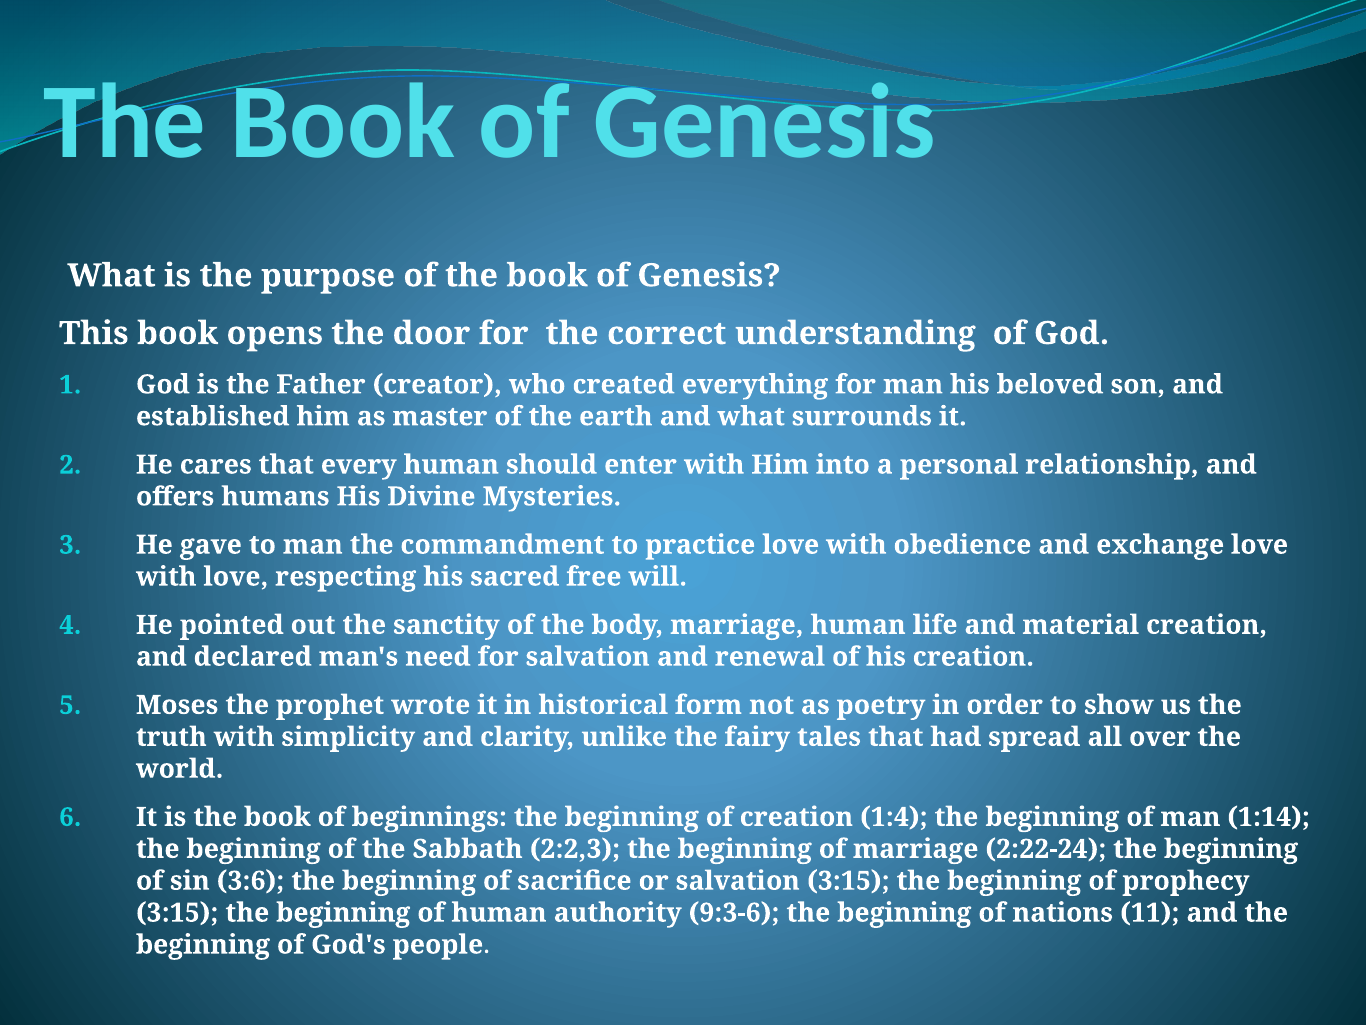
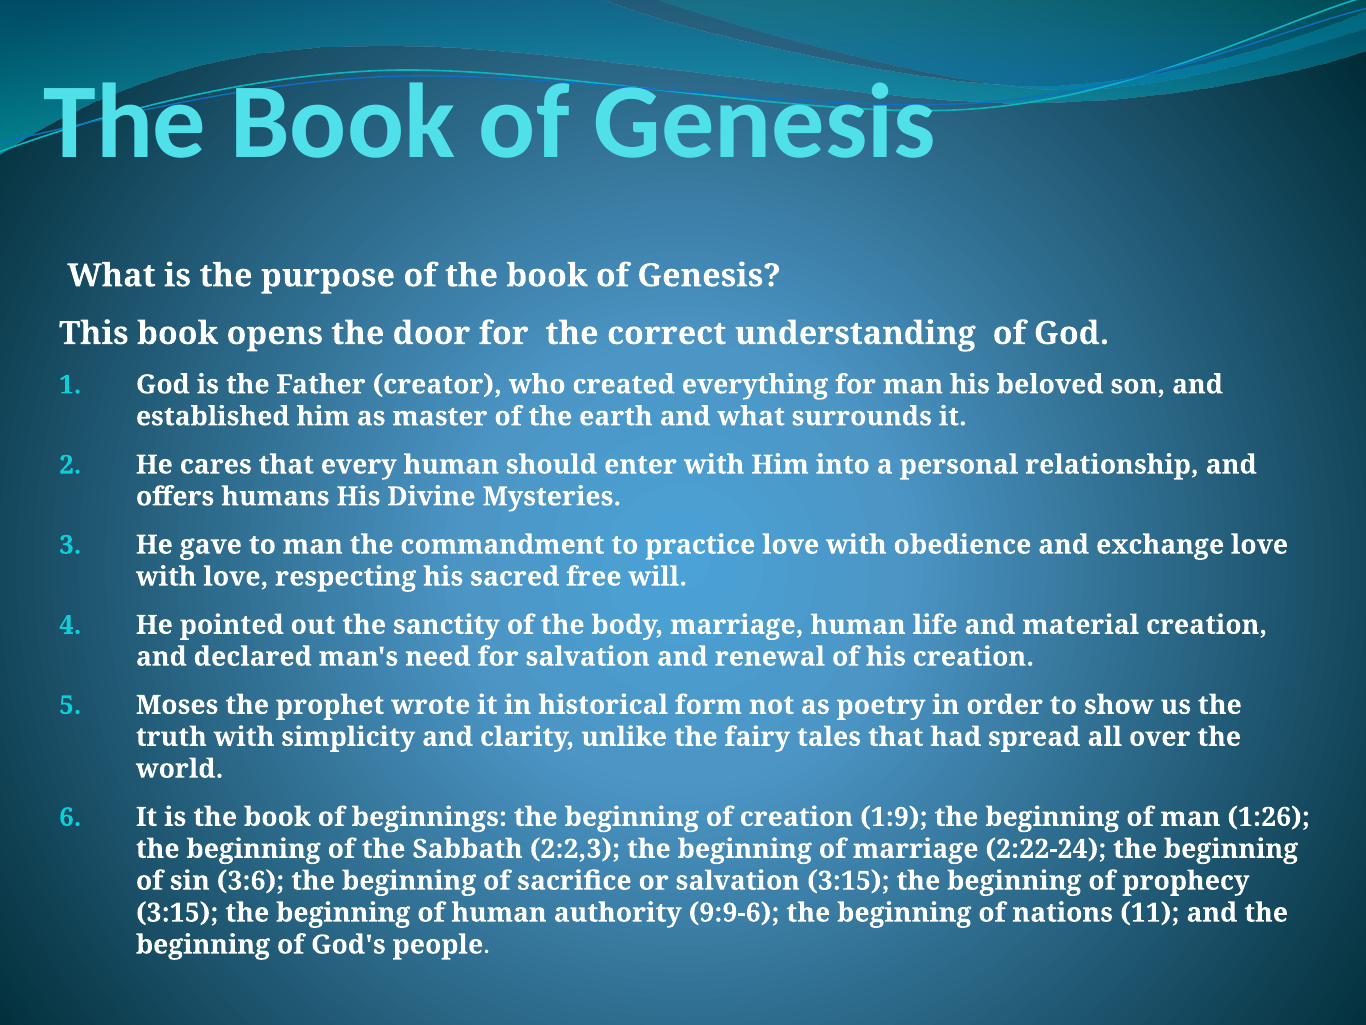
1:4: 1:4 -> 1:9
1:14: 1:14 -> 1:26
9:3-6: 9:3-6 -> 9:9-6
